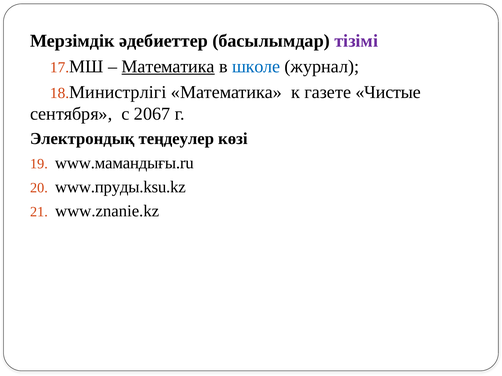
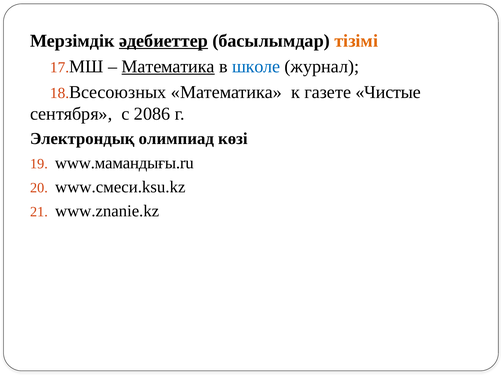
әдебиеттер underline: none -> present
тізімі colour: purple -> orange
Министрлігі: Министрлігі -> Всесоюзных
2067: 2067 -> 2086
теңдеулер: теңдеулер -> олимпиад
www.пруды.ksu.kz: www.пруды.ksu.kz -> www.смеси.ksu.kz
